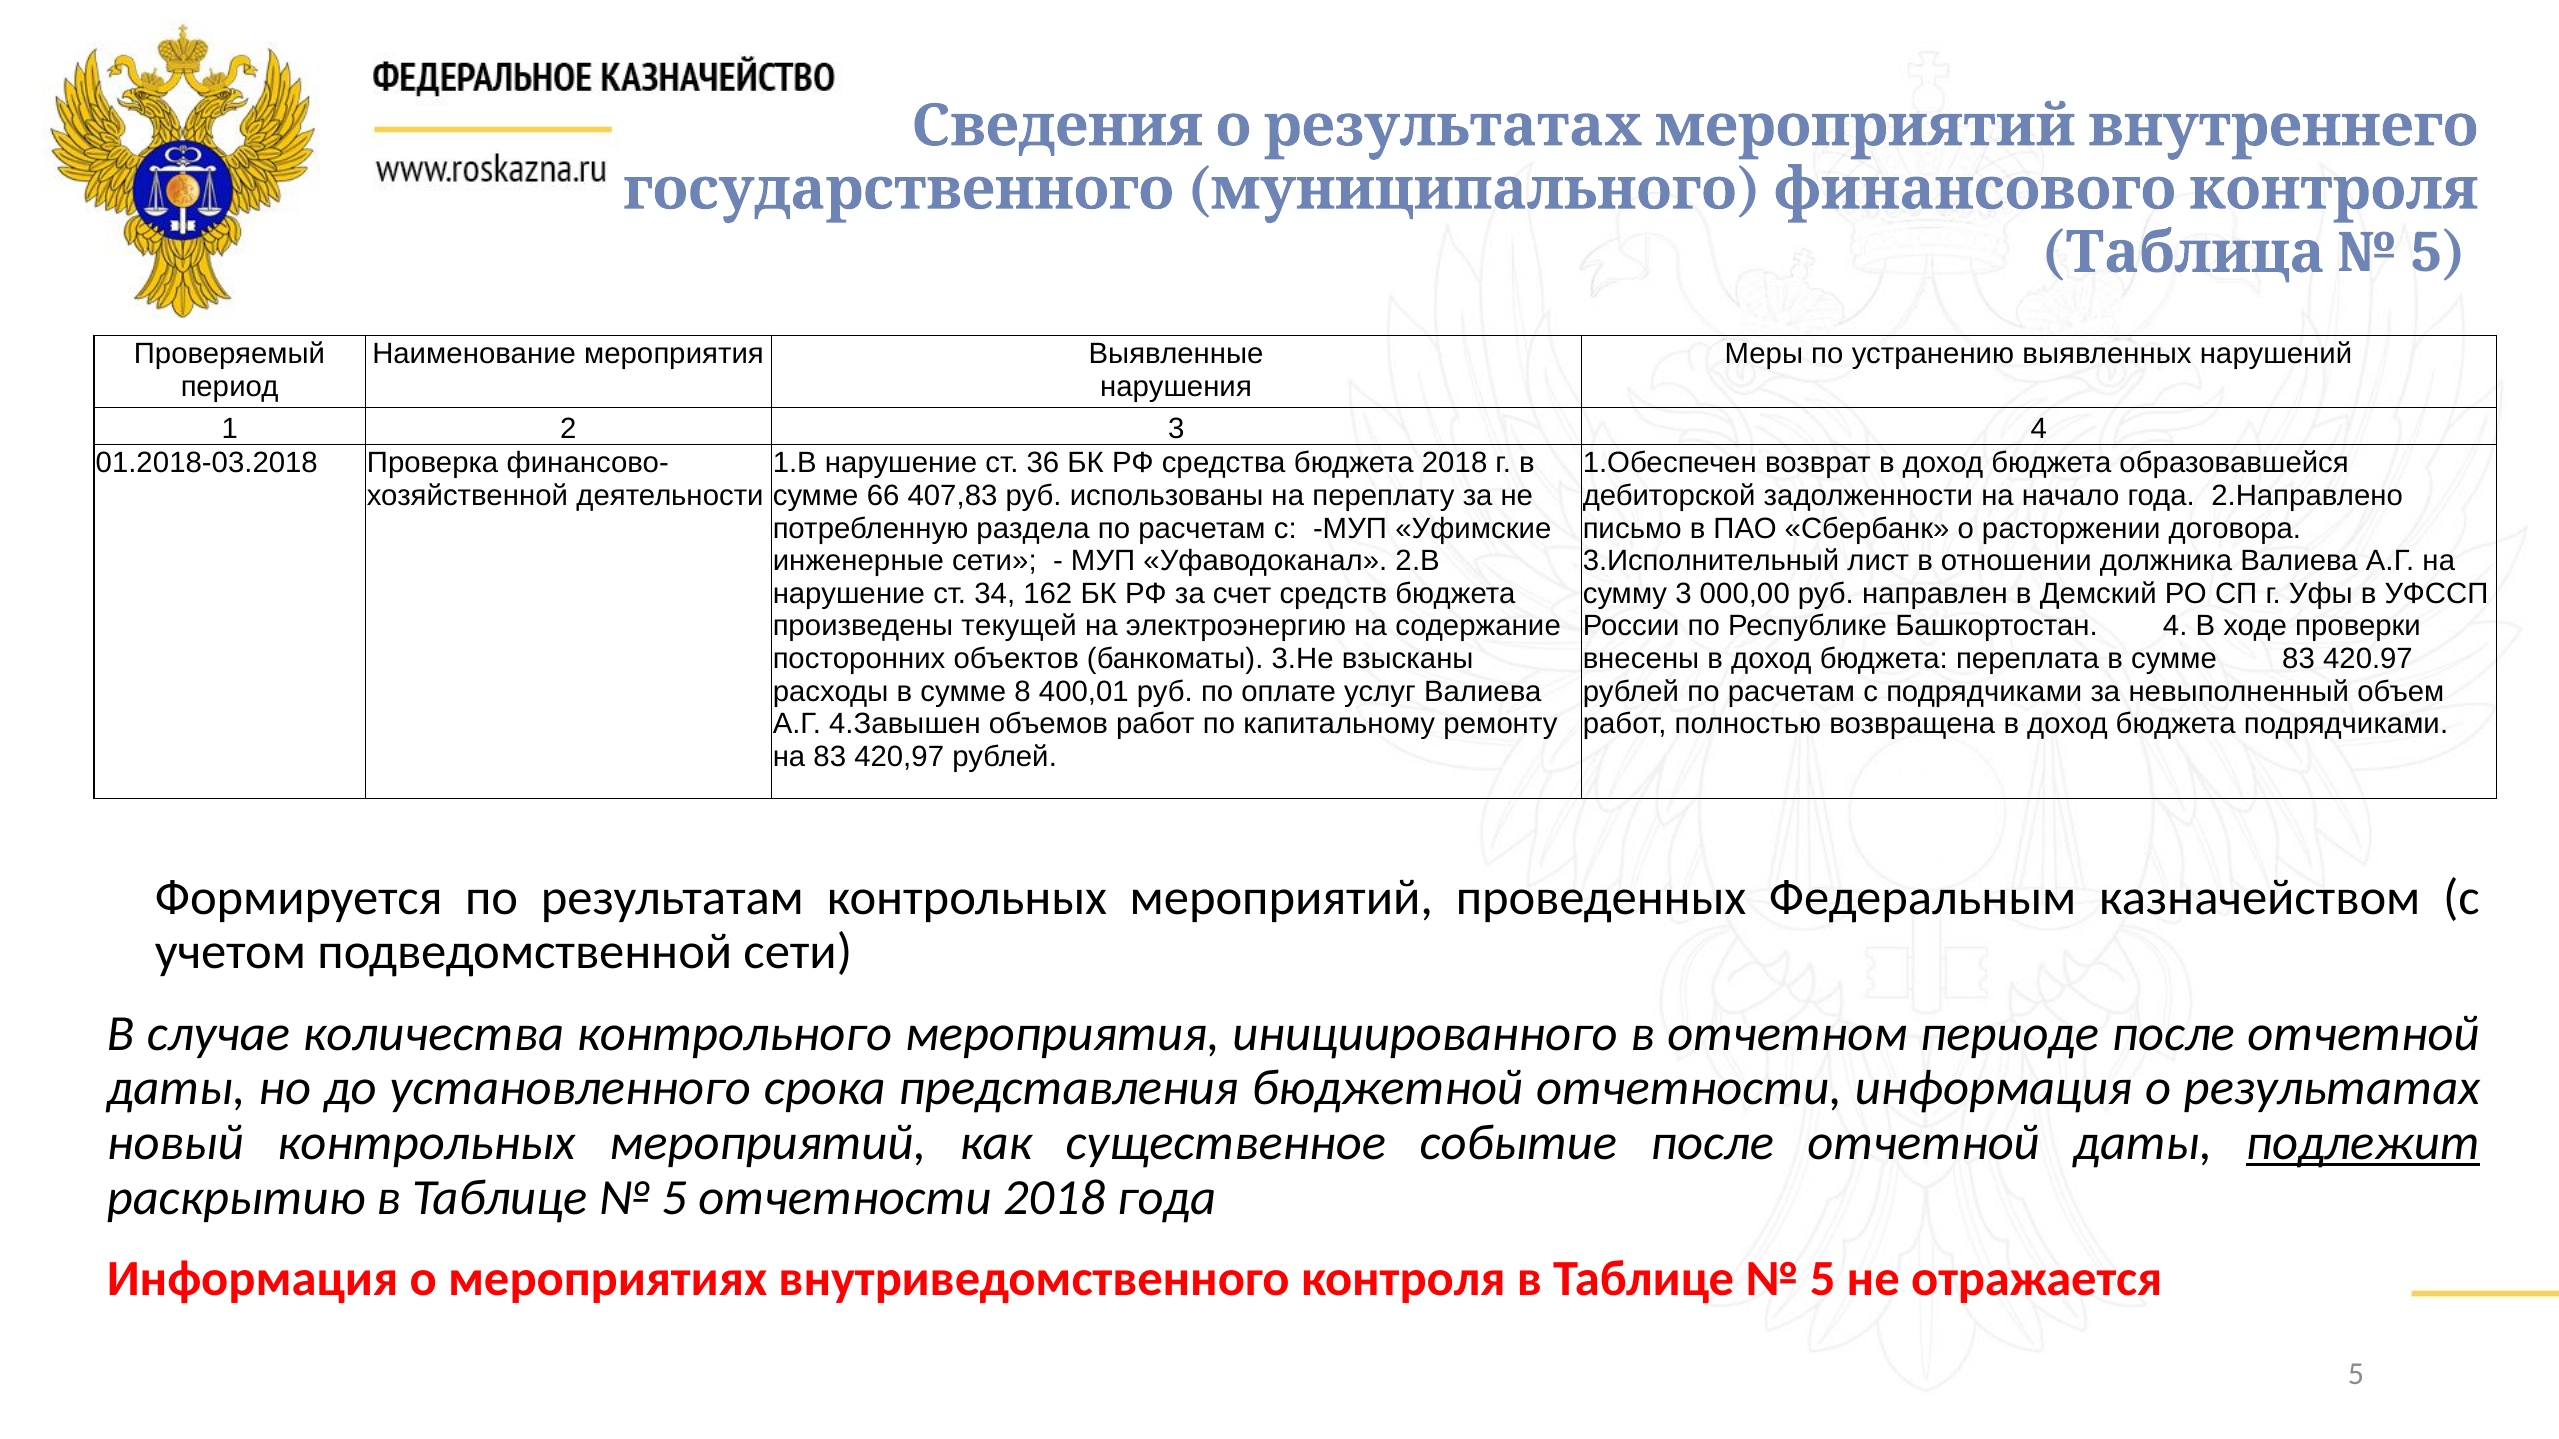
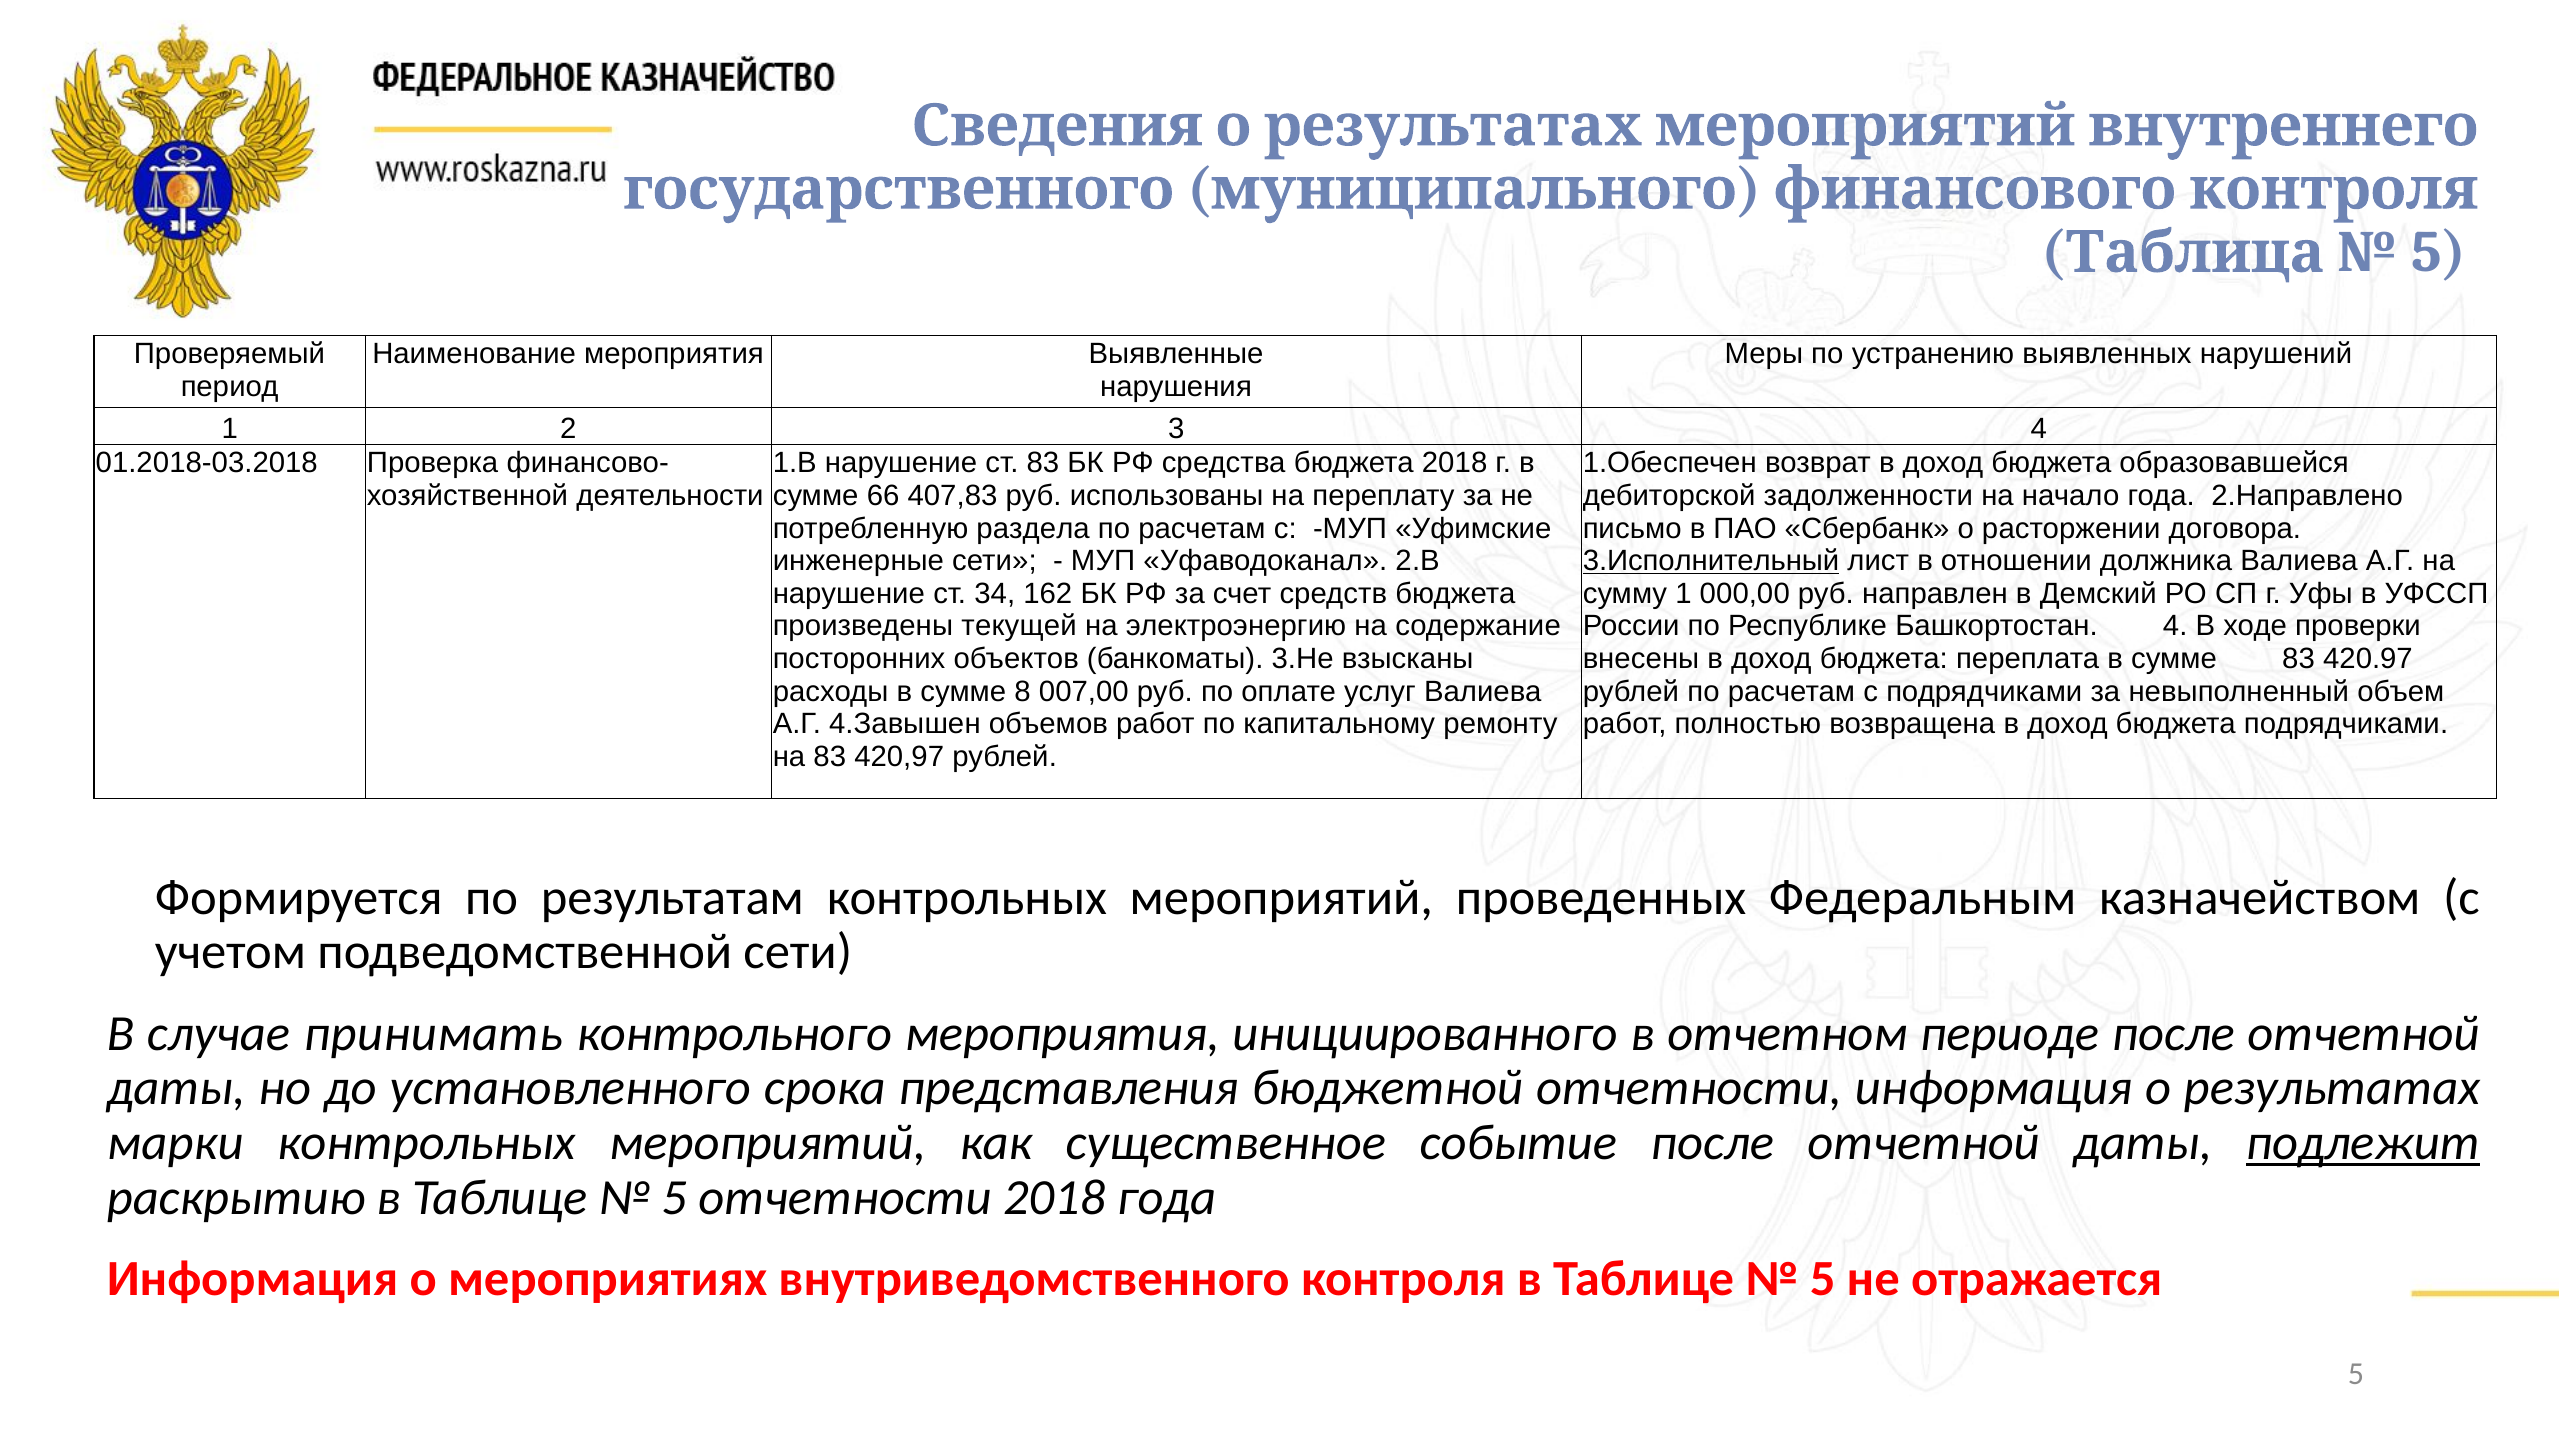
ст 36: 36 -> 83
3.Исполнительный underline: none -> present
сумму 3: 3 -> 1
400,01: 400,01 -> 007,00
количества: количества -> принимать
новый: новый -> марки
